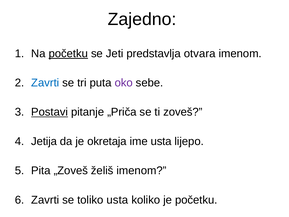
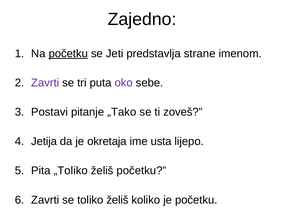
otvara: otvara -> strane
Zavrti at (45, 83) colour: blue -> purple
Postavi underline: present -> none
„Priča: „Priča -> „Tako
„Zoveš: „Zoveš -> „Toliko
želiš imenom: imenom -> početku
toliko usta: usta -> želiš
